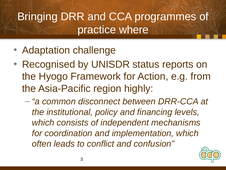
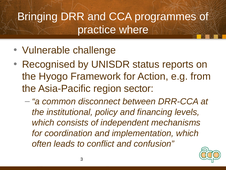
Adaptation: Adaptation -> Vulnerable
highly: highly -> sector
